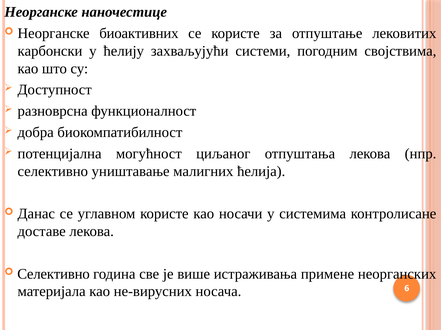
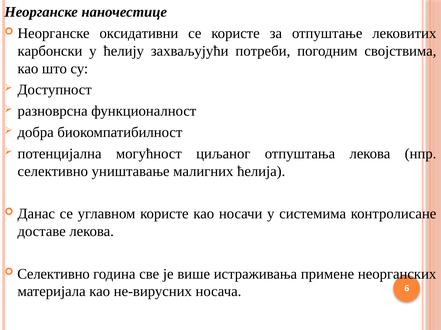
биоактивних: биоактивних -> оксидативни
системи: системи -> потреби
